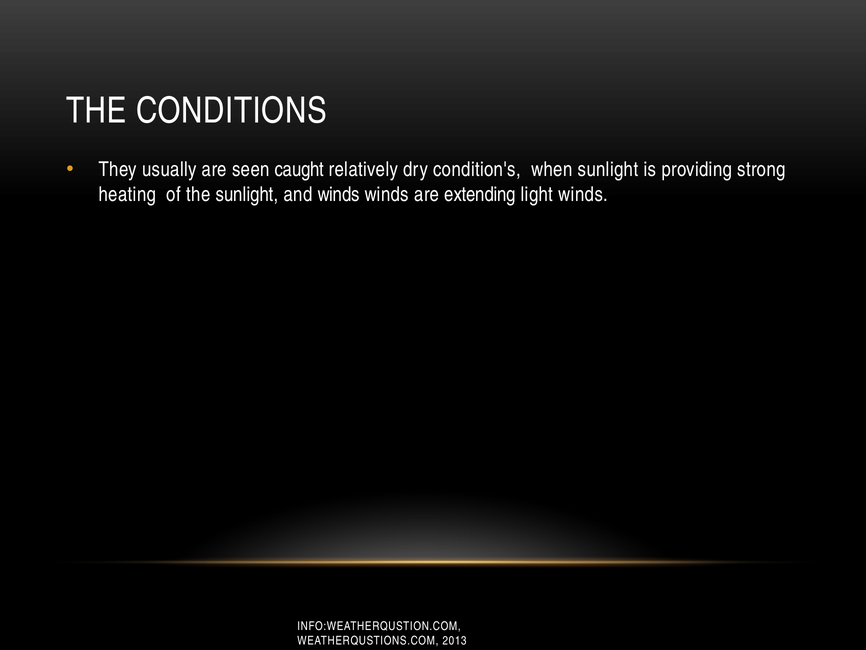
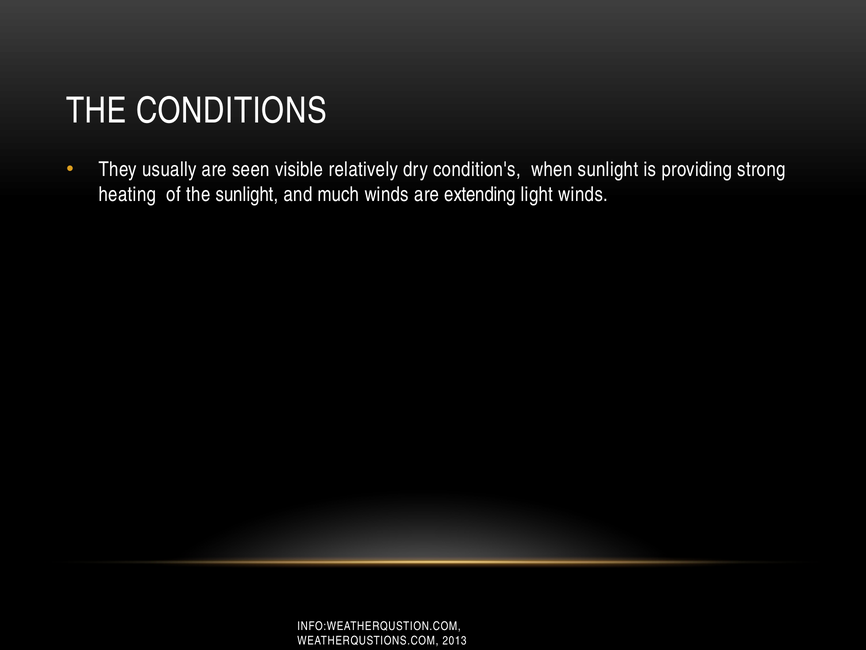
caught: caught -> visible
and winds: winds -> much
